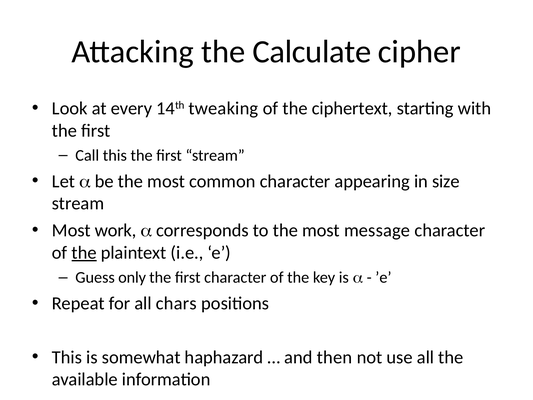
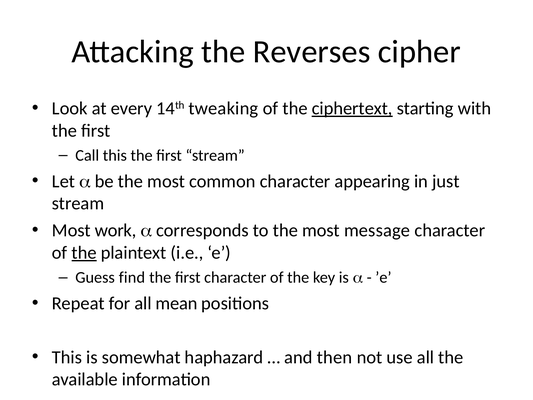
Calculate: Calculate -> Reverses
ciphertext underline: none -> present
size: size -> just
only: only -> find
chars: chars -> mean
